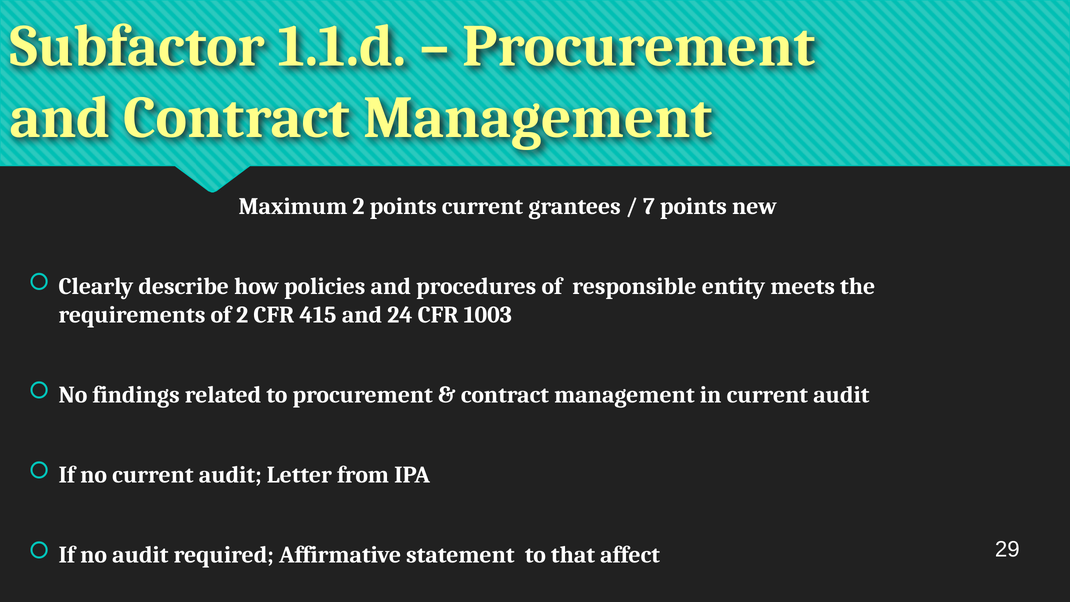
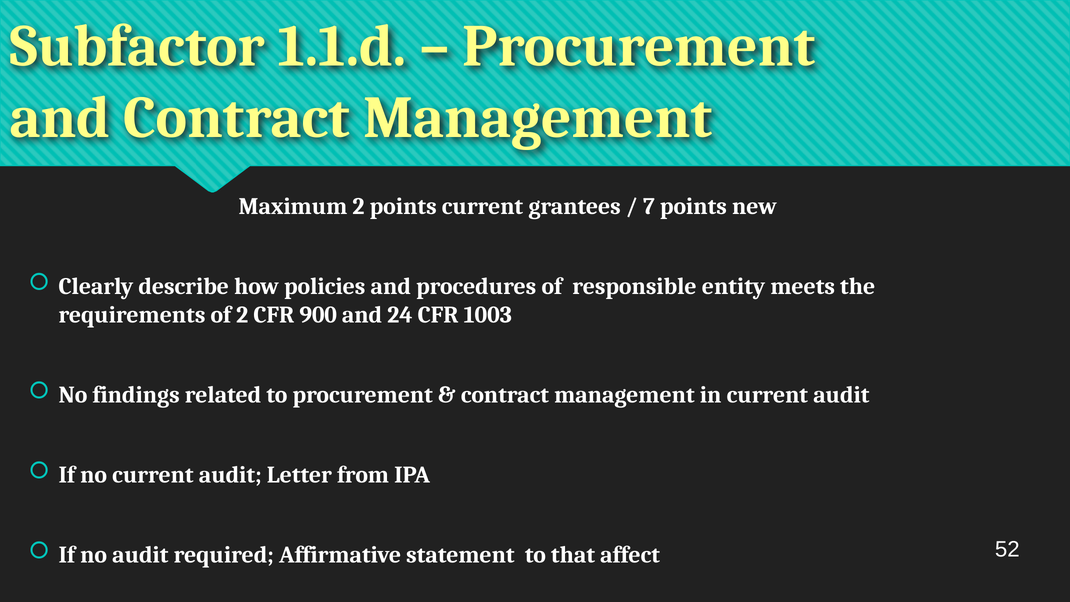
415: 415 -> 900
29: 29 -> 52
